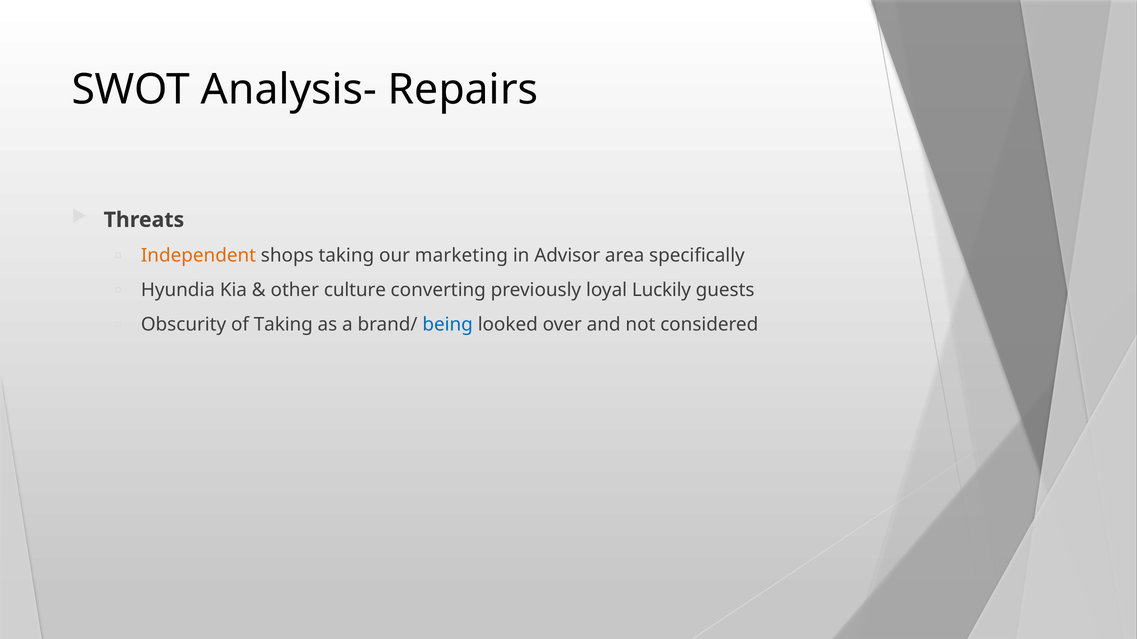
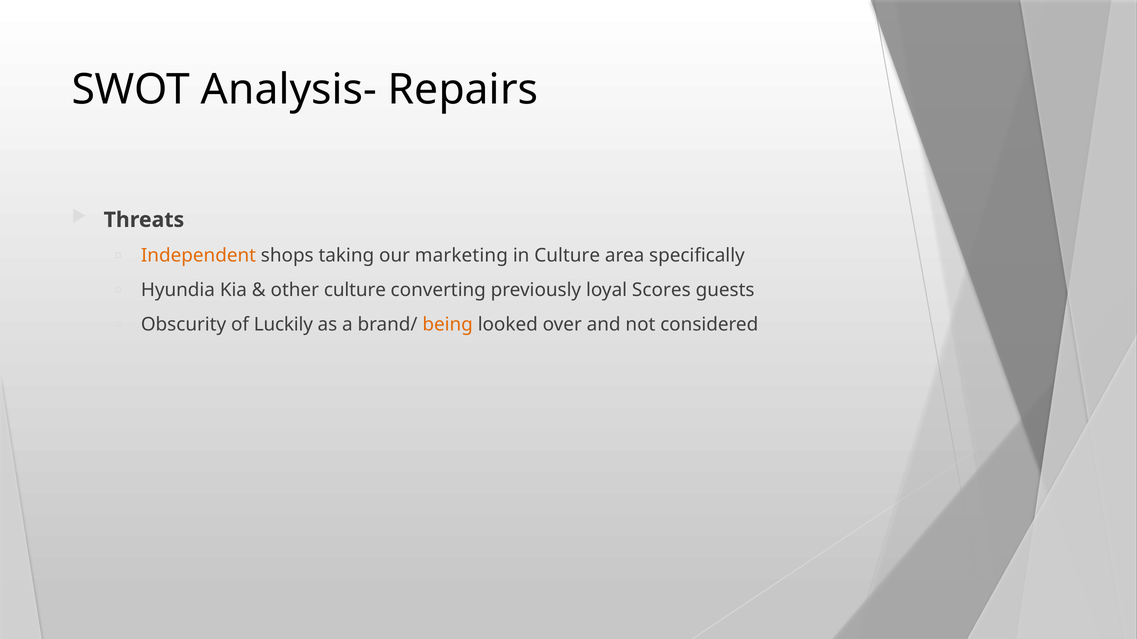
in Advisor: Advisor -> Culture
Luckily: Luckily -> Scores
of Taking: Taking -> Luckily
being colour: blue -> orange
